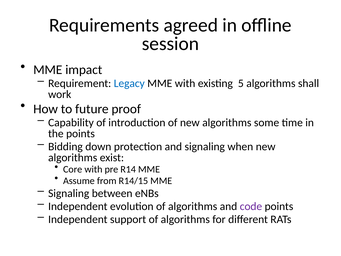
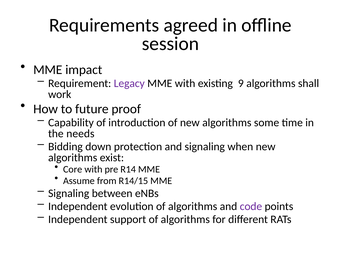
Legacy colour: blue -> purple
5: 5 -> 9
the points: points -> needs
